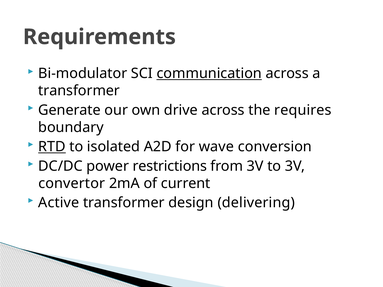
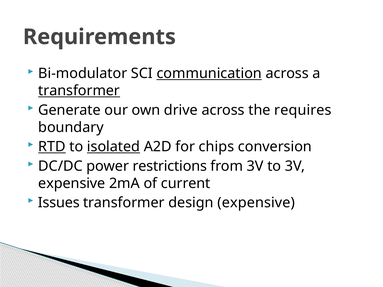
transformer at (79, 91) underline: none -> present
isolated underline: none -> present
wave: wave -> chips
convertor at (72, 183): convertor -> expensive
Active: Active -> Issues
design delivering: delivering -> expensive
